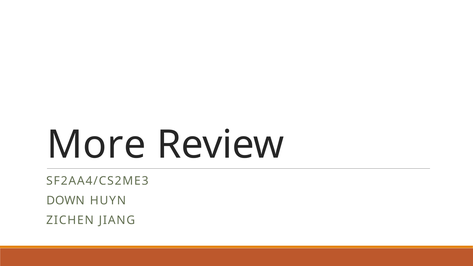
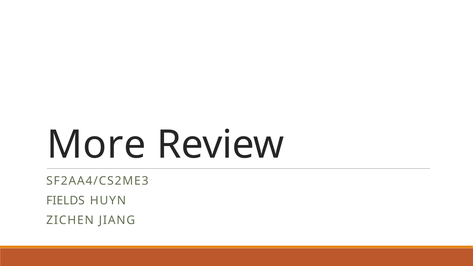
DOWN: DOWN -> FIELDS
